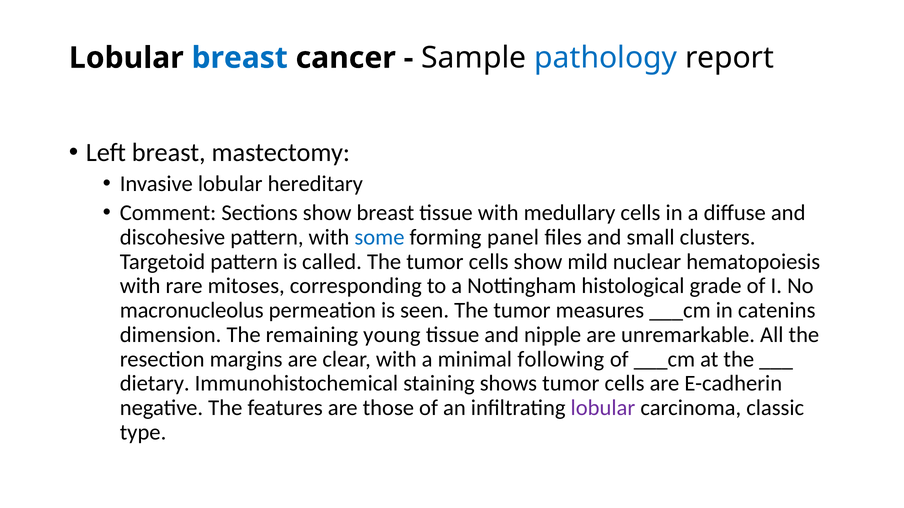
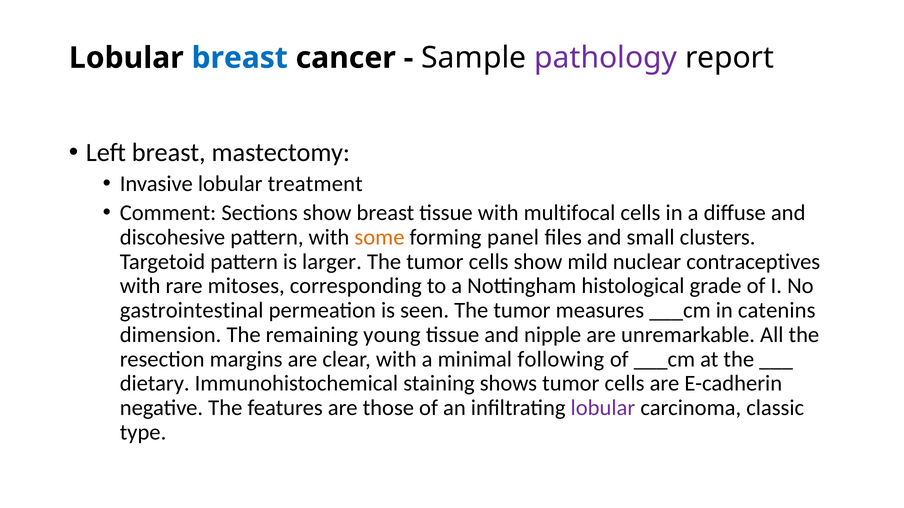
pathology colour: blue -> purple
hereditary: hereditary -> treatment
medullary: medullary -> multifocal
some colour: blue -> orange
called: called -> larger
hematopoiesis: hematopoiesis -> contraceptives
macronucleolus: macronucleolus -> gastrointestinal
